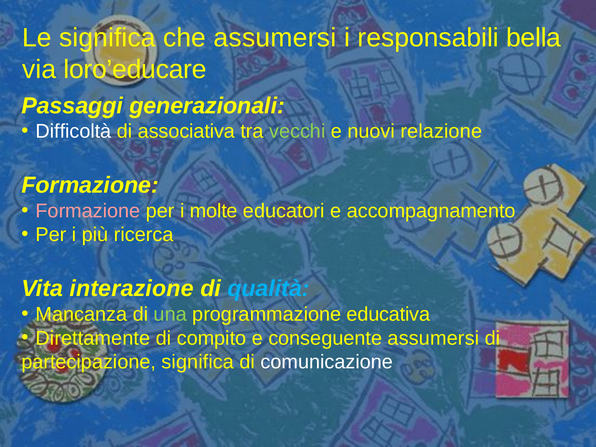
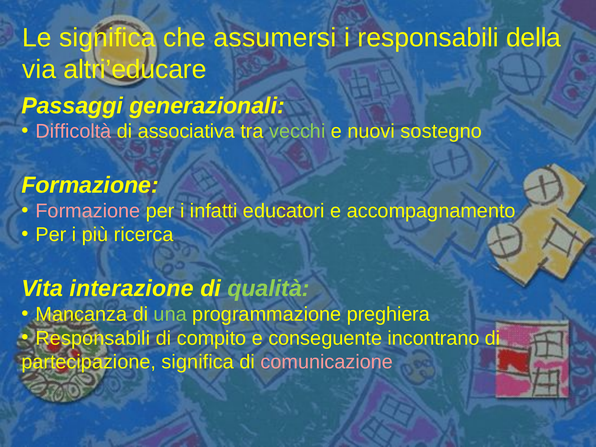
bella: bella -> della
loro’educare: loro’educare -> altri’educare
Difficoltà colour: white -> pink
relazione: relazione -> sostegno
molte: molte -> infatti
qualità colour: light blue -> light green
educativa: educativa -> preghiera
Direttamente at (93, 338): Direttamente -> Responsabili
conseguente assumersi: assumersi -> incontrano
comunicazione colour: white -> pink
